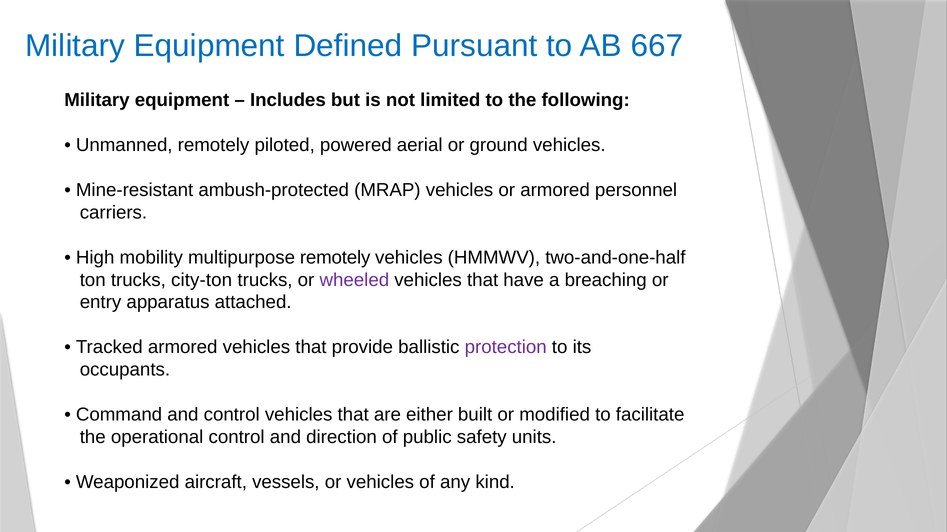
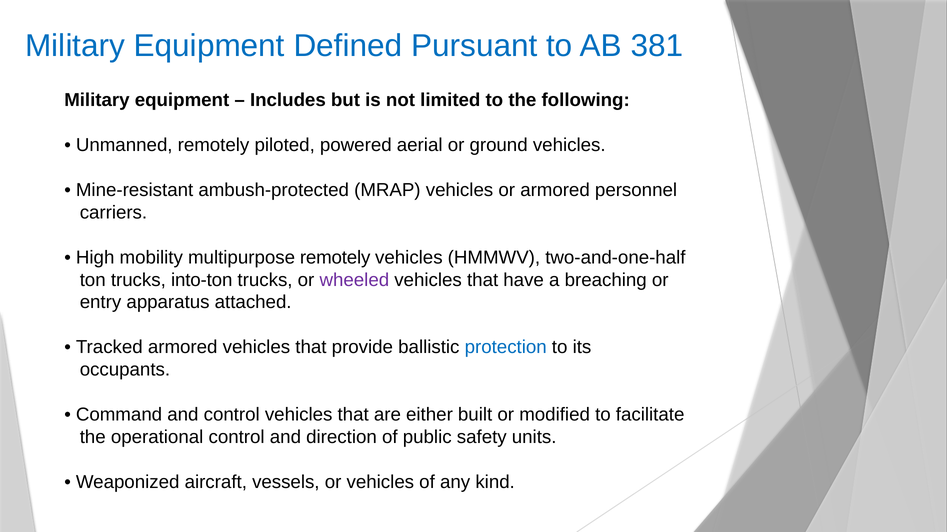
667: 667 -> 381
city-ton: city-ton -> into-ton
protection colour: purple -> blue
